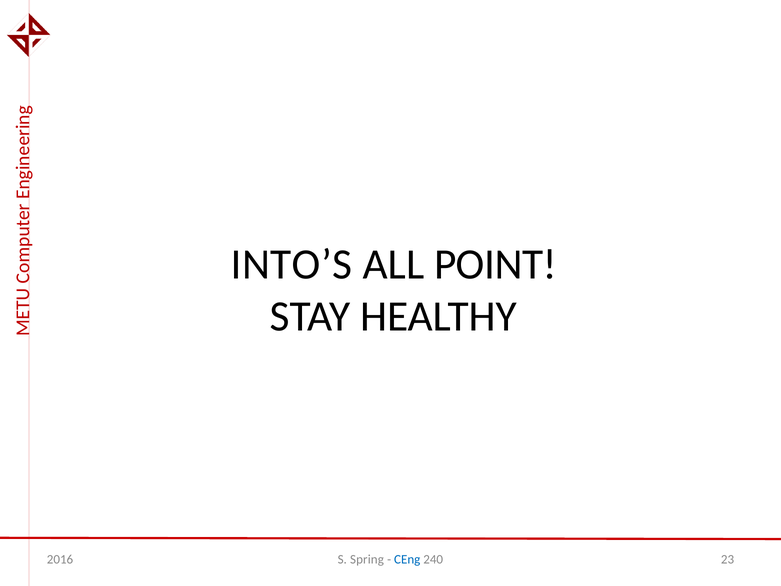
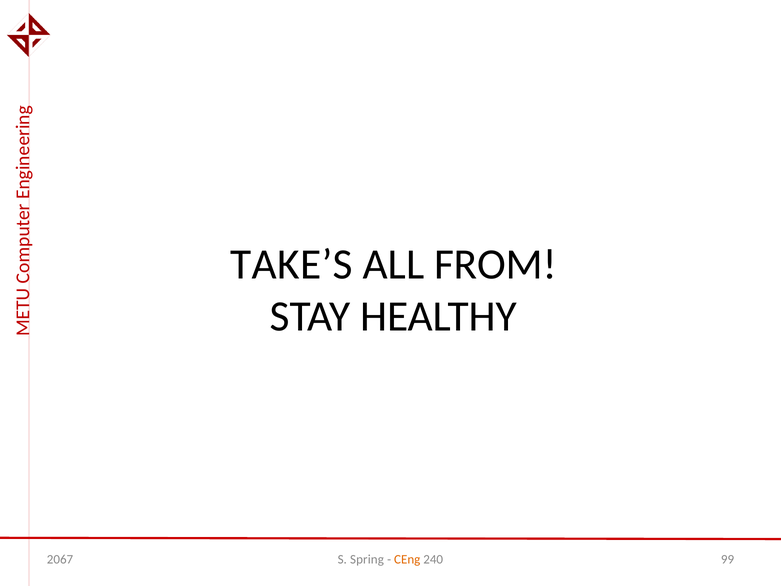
INTO’S: INTO’S -> TAKE’S
POINT: POINT -> FROM
2016: 2016 -> 2067
CEng colour: blue -> orange
23: 23 -> 99
